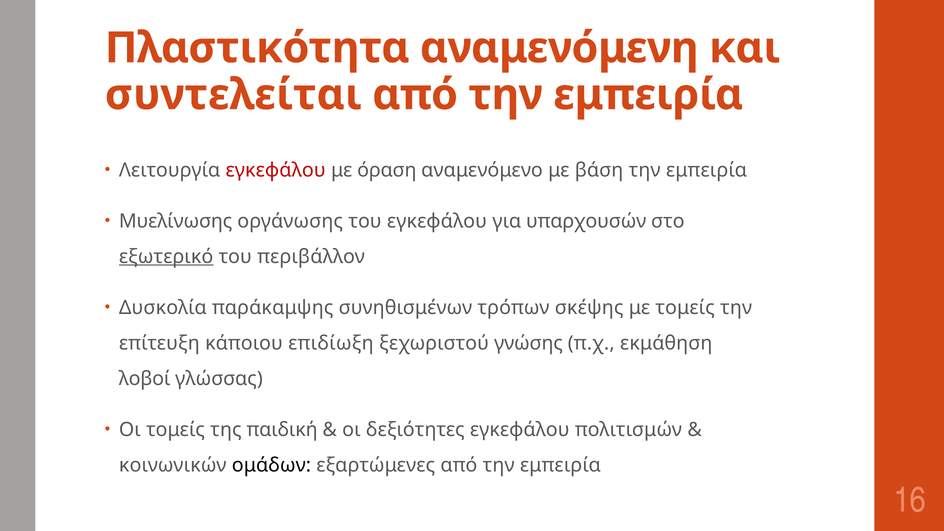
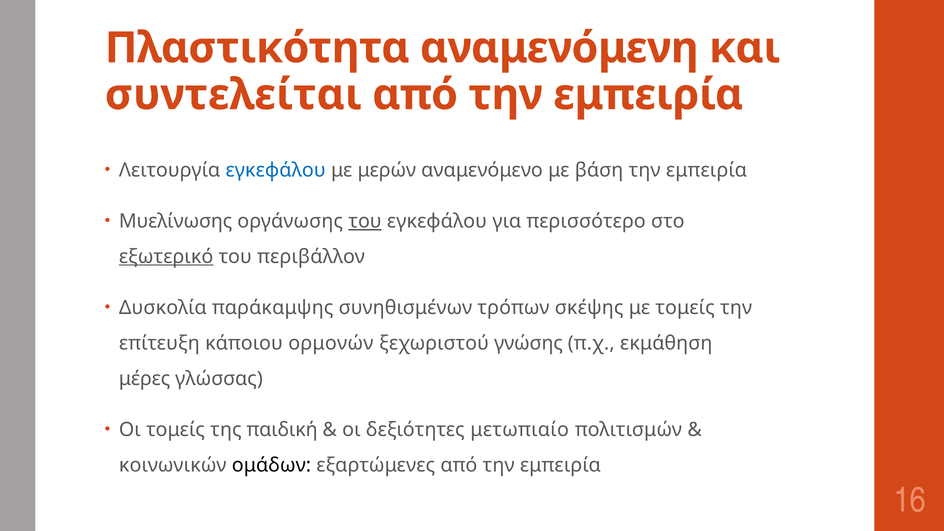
εγκεφάλου at (276, 170) colour: red -> blue
όραση: όραση -> μερών
του at (365, 221) underline: none -> present
υπαρχουσών: υπαρχουσών -> περισσότερο
επιδίωξη: επιδίωξη -> ορμονών
λοβοί: λοβοί -> μέρες
δεξιότητες εγκεφάλου: εγκεφάλου -> μετωπιαίο
